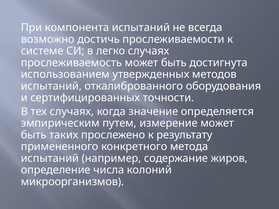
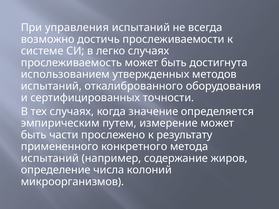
компонента: компонента -> управления
таких: таких -> части
